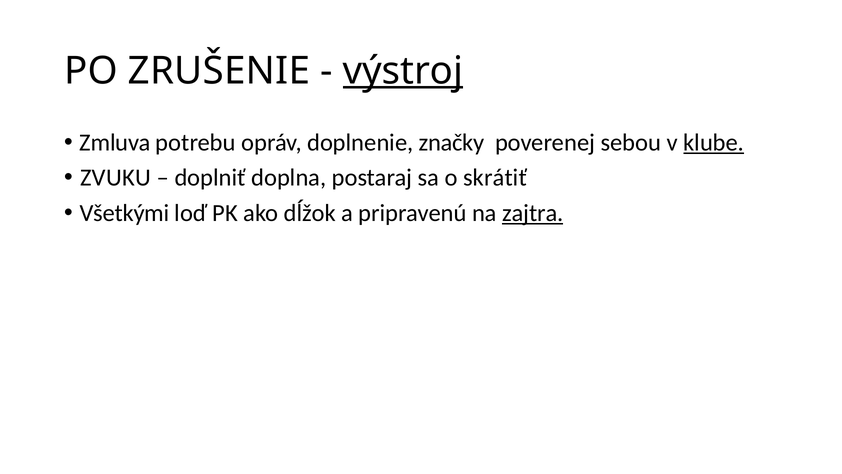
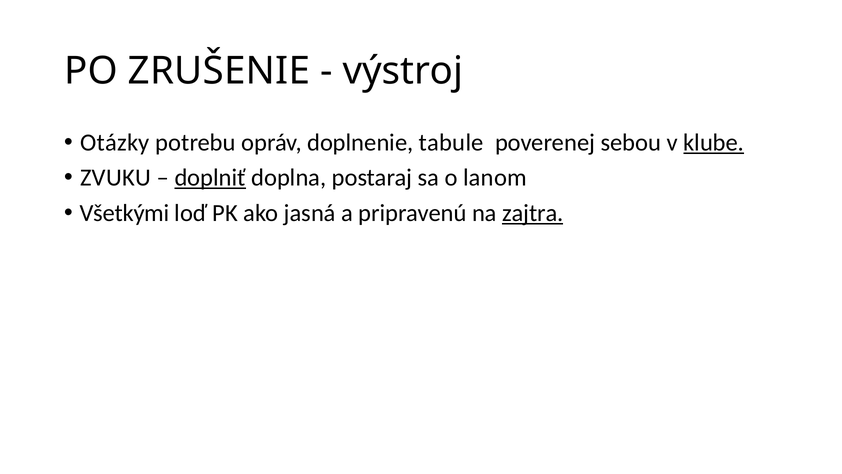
výstroj underline: present -> none
Zmluva: Zmluva -> Otázky
značky: značky -> tabule
doplniť underline: none -> present
skrátiť: skrátiť -> lanom
dĺžok: dĺžok -> jasná
